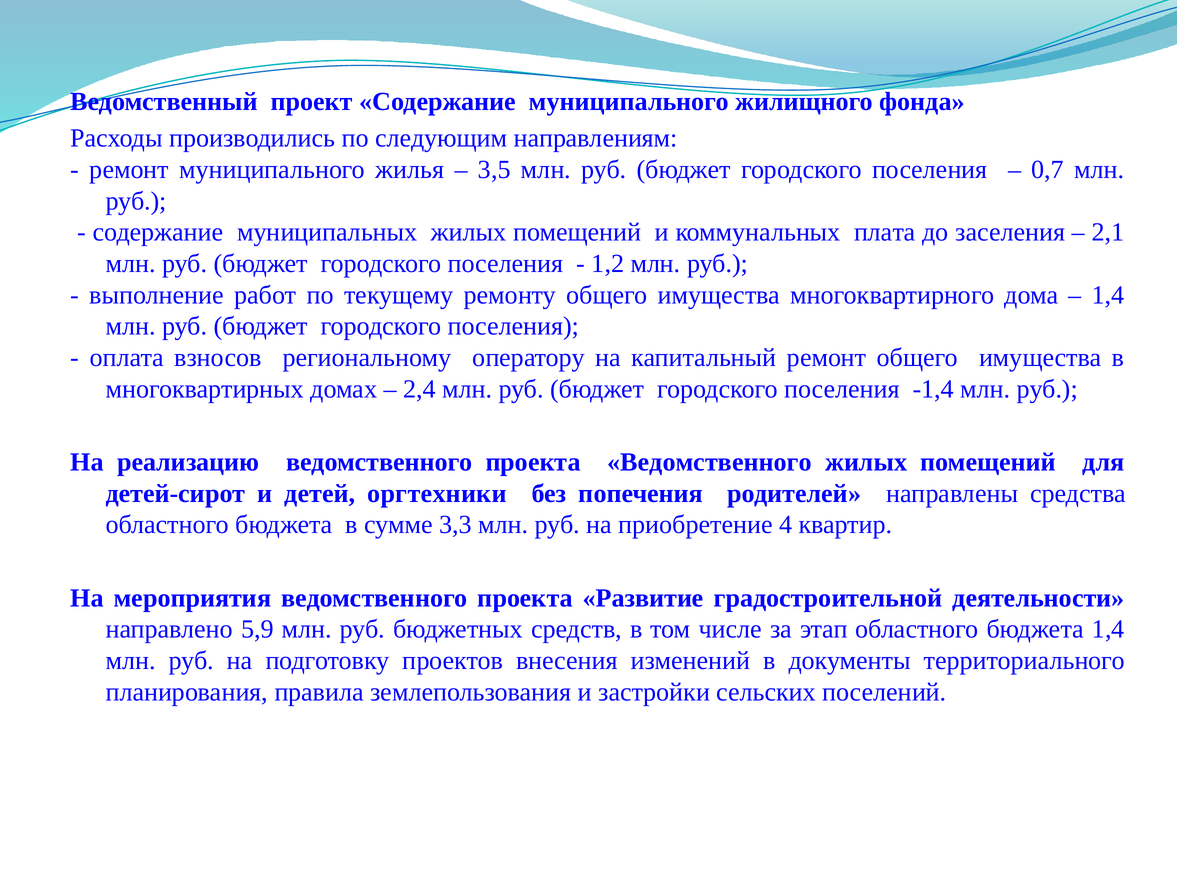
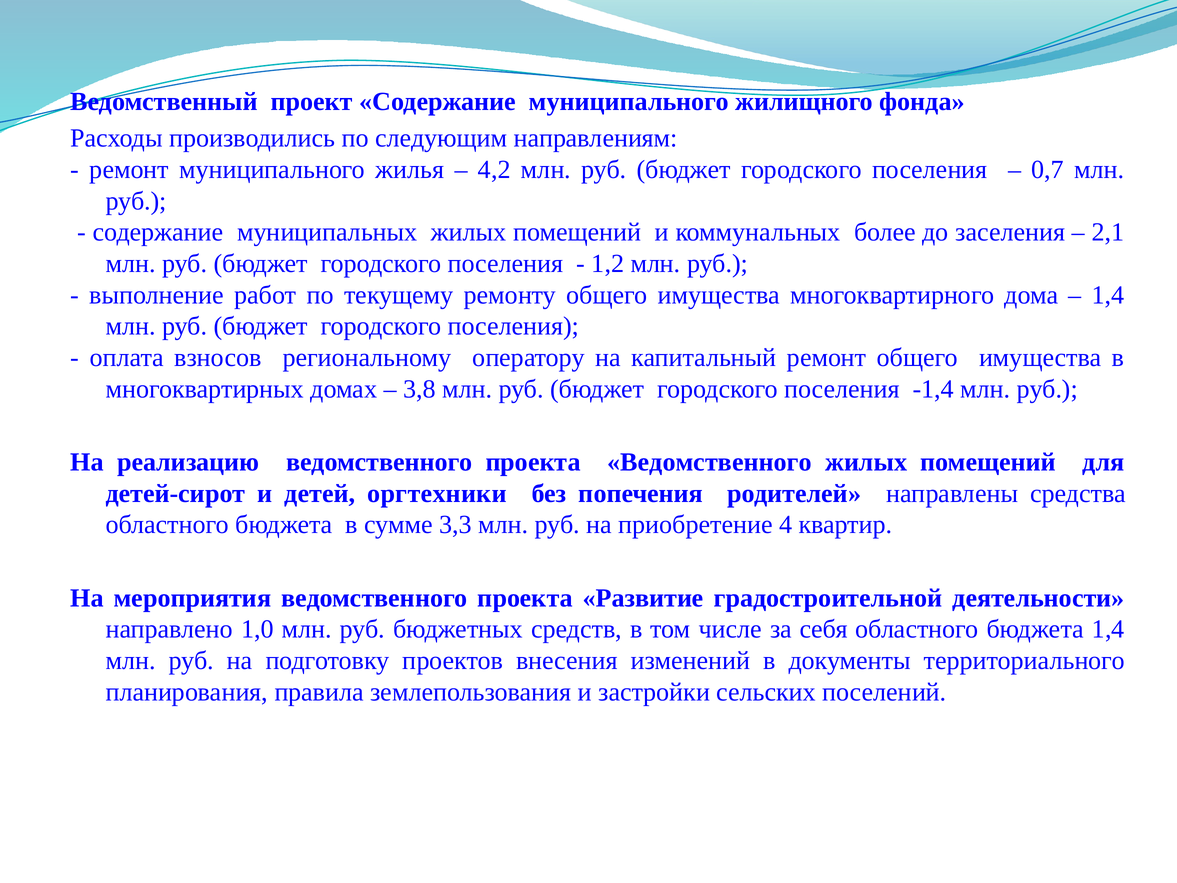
3,5: 3,5 -> 4,2
плата: плата -> более
2,4: 2,4 -> 3,8
5,9: 5,9 -> 1,0
этап: этап -> себя
